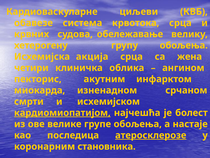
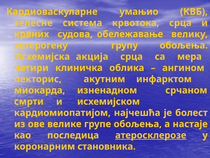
циљеви: циљеви -> умањио
обавезе: обавезе -> телесне
жена: жена -> мера
кардиомиопатијом underline: present -> none
